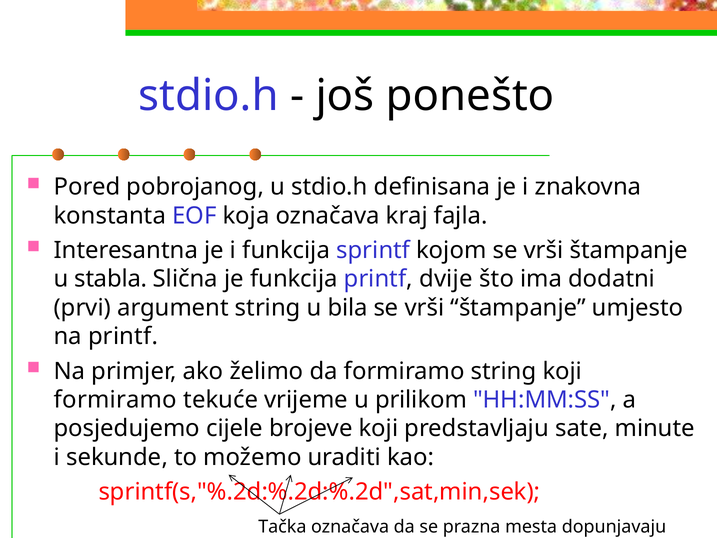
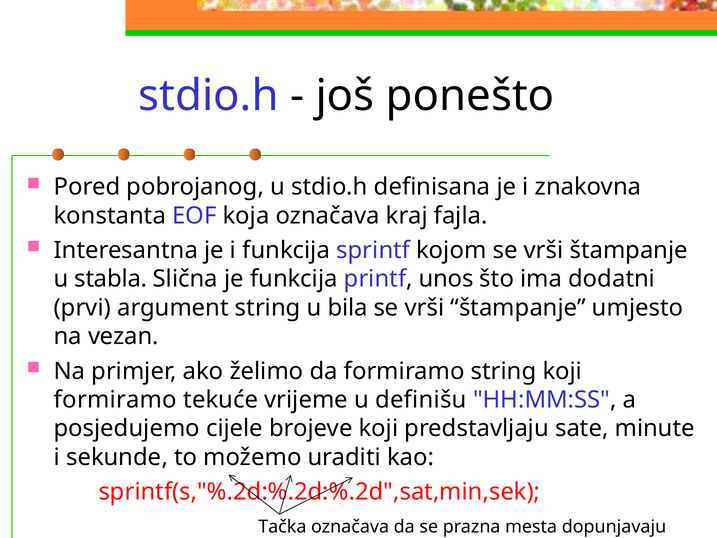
dvije: dvije -> unos
na printf: printf -> vezan
prilikom: prilikom -> definišu
